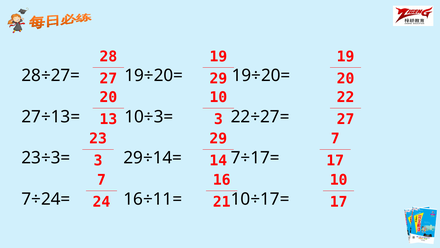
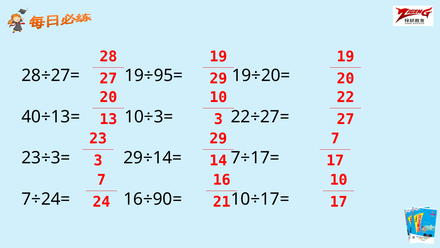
28÷27= 19÷20=: 19÷20= -> 19÷95=
27÷13=: 27÷13= -> 40÷13=
16÷11=: 16÷11= -> 16÷90=
